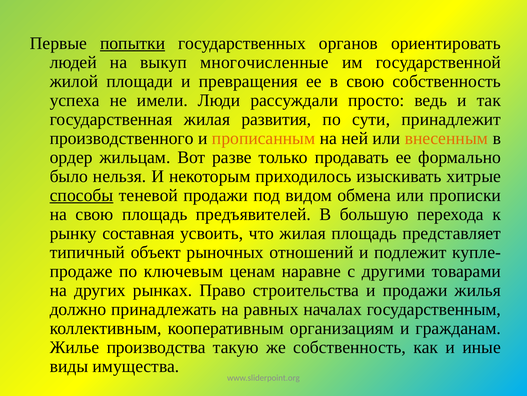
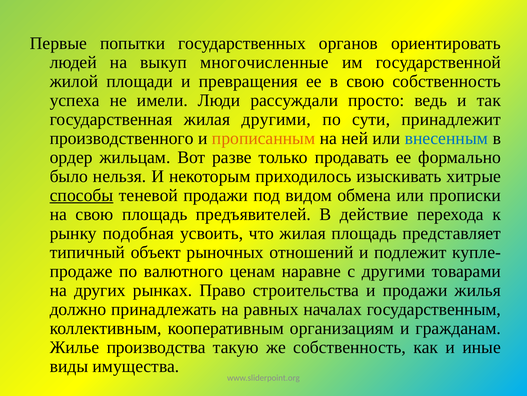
попытки underline: present -> none
жилая развития: развития -> другими
внесенным colour: orange -> blue
большую: большую -> действие
составная: составная -> подобная
ключевым: ключевым -> валютного
